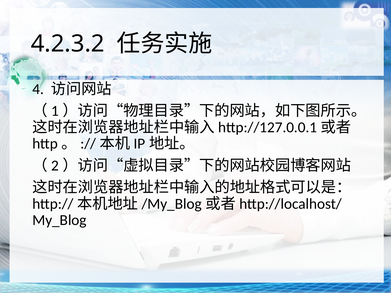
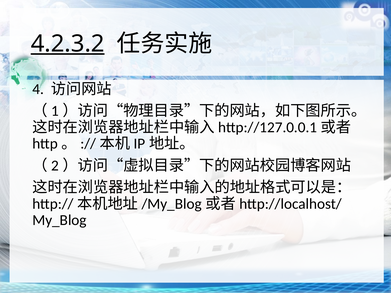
4.2.3.2 underline: none -> present
